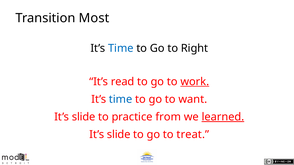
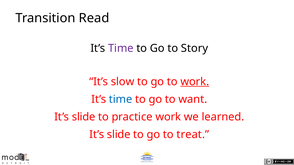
Most: Most -> Read
Time at (121, 48) colour: blue -> purple
Right: Right -> Story
read: read -> slow
practice from: from -> work
learned underline: present -> none
